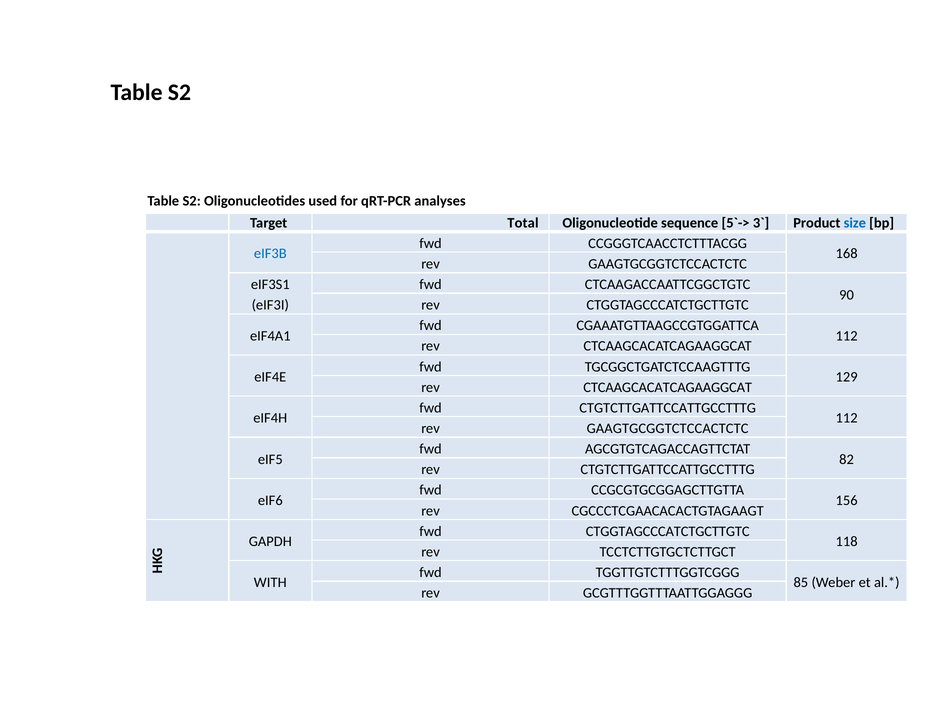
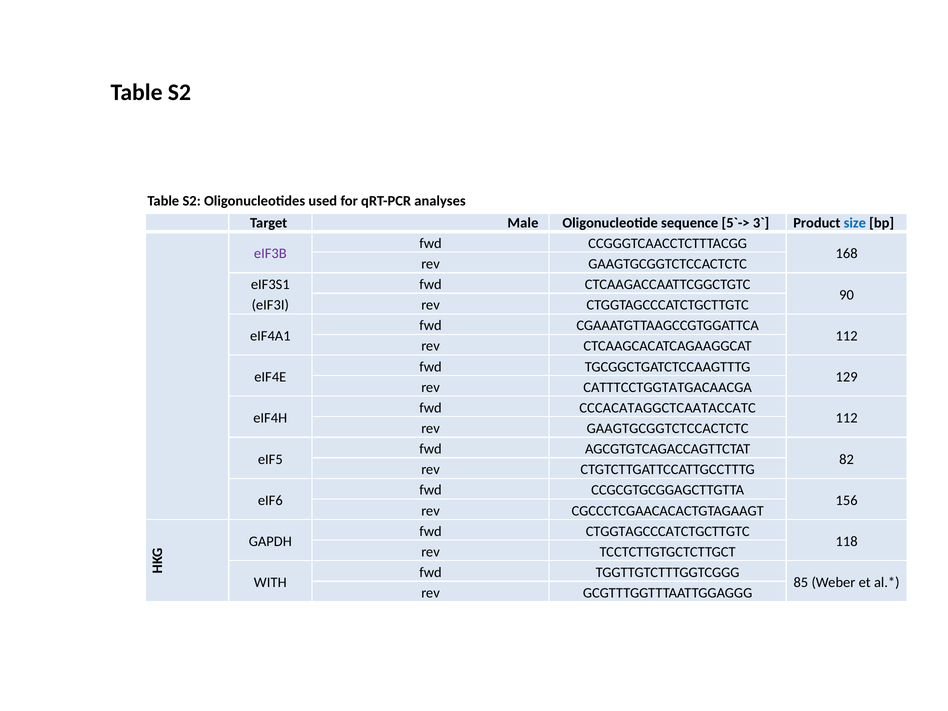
Total: Total -> Male
eIF3B colour: blue -> purple
CTCAAGCACATCAGAAGGCAT at (668, 387): CTCAAGCACATCAGAAGGCAT -> CATTTCCTGGTATGACAACGA
fwd CTGTCTTGATTCCATTGCCTTTG: CTGTCTTGATTCCATTGCCTTTG -> CCCACATAGGCTCAATACCATC
